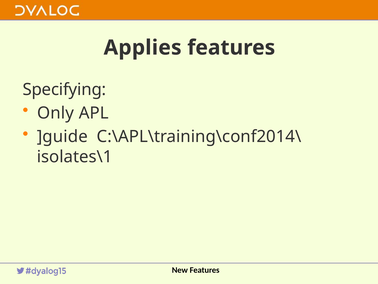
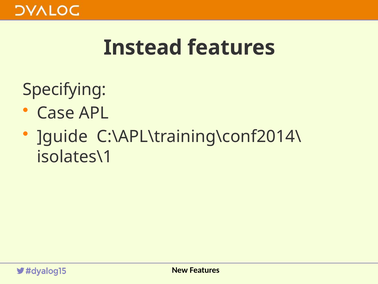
Applies: Applies -> Instead
Only: Only -> Case
